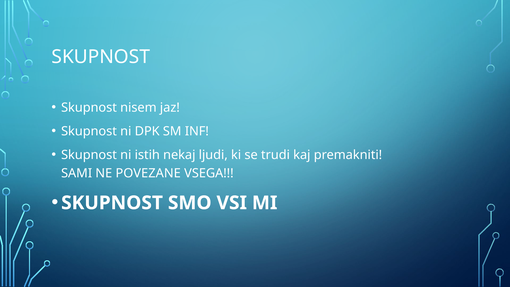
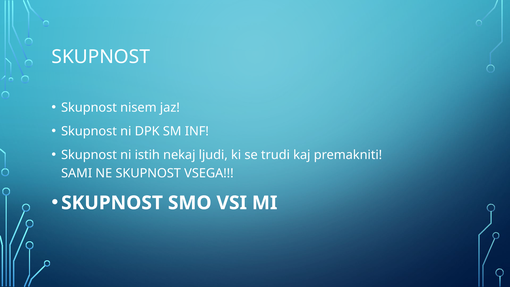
NE POVEZANE: POVEZANE -> SKUPNOST
